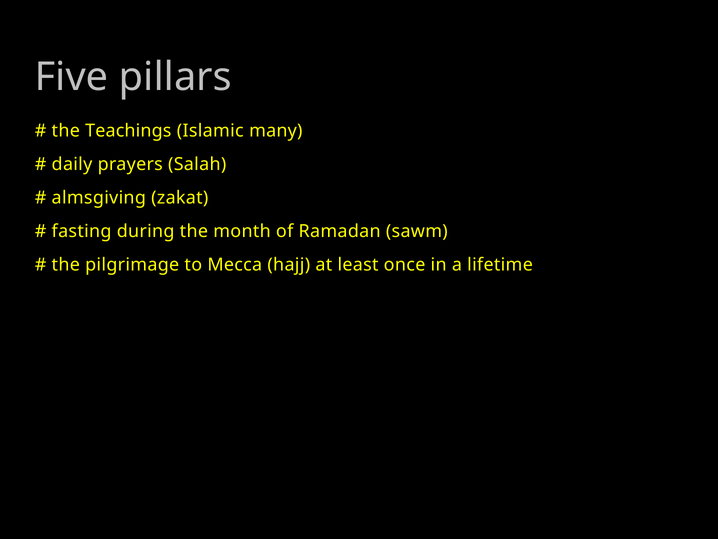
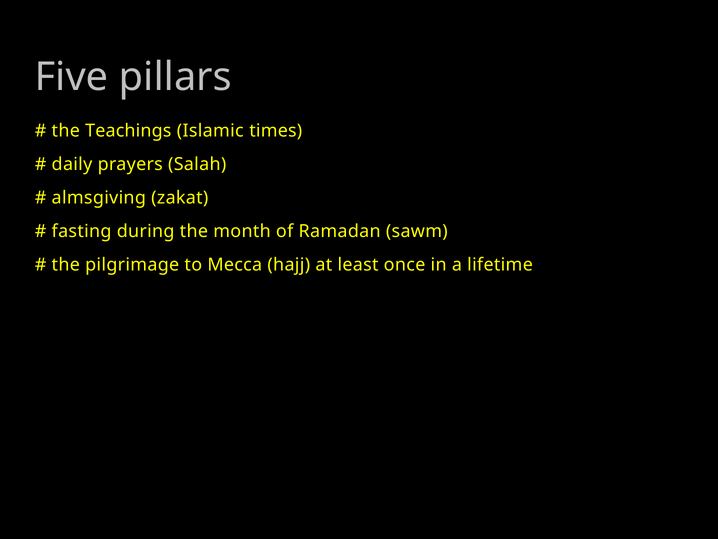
many: many -> times
